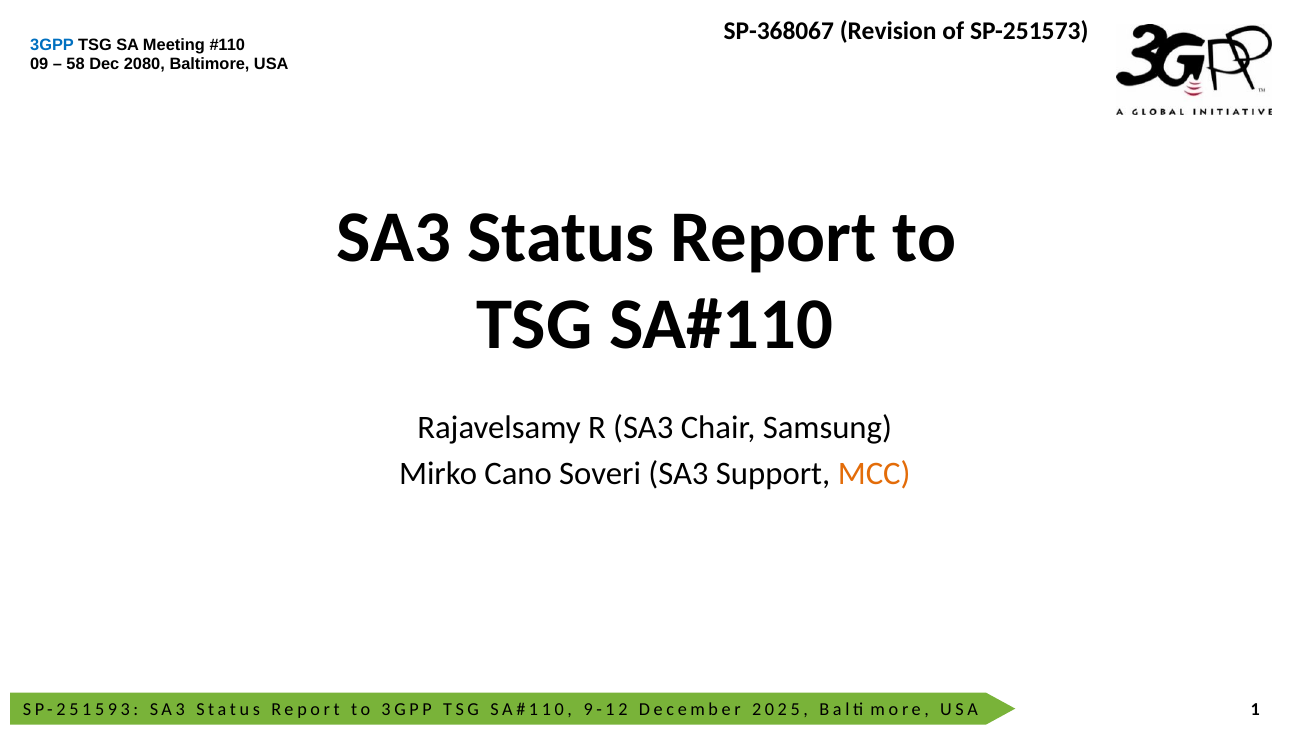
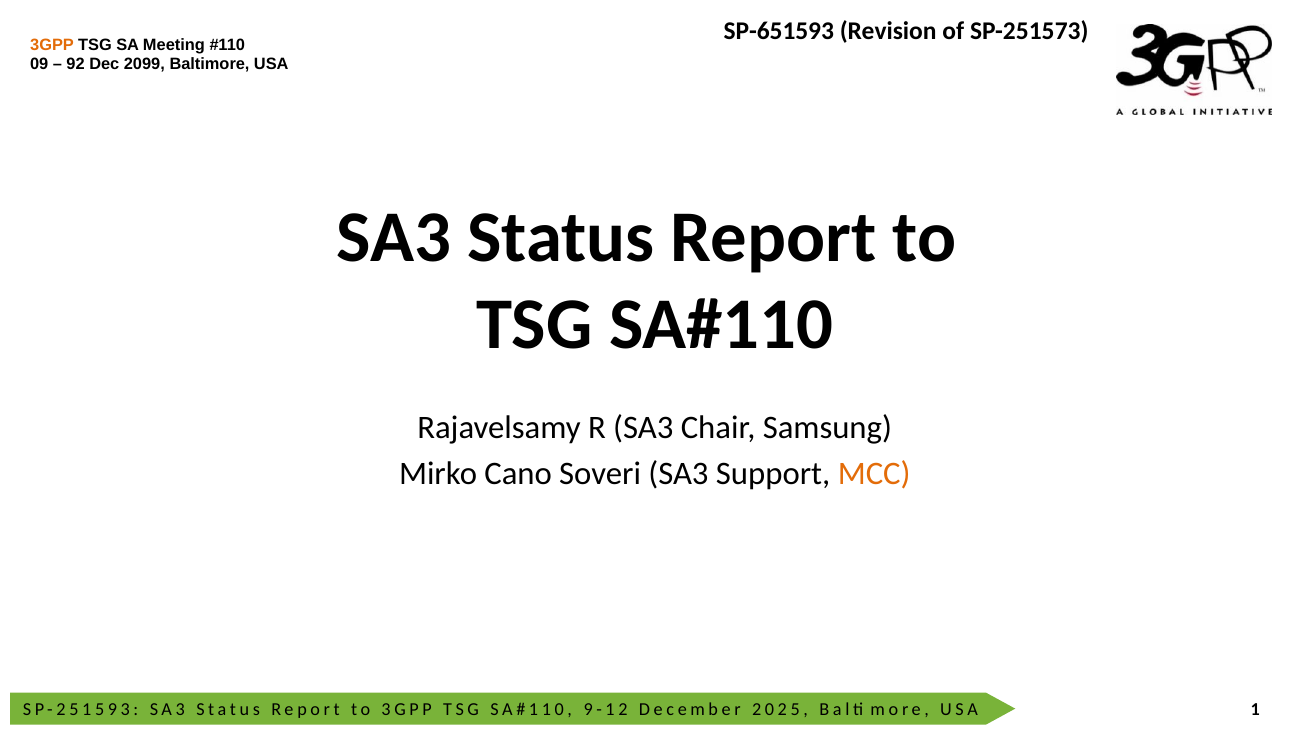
SP-368067: SP-368067 -> SP-651593
3GPP at (52, 45) colour: blue -> orange
58: 58 -> 92
2080: 2080 -> 2099
